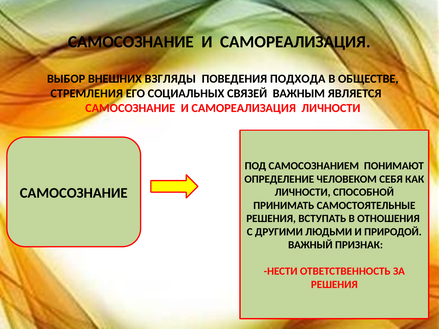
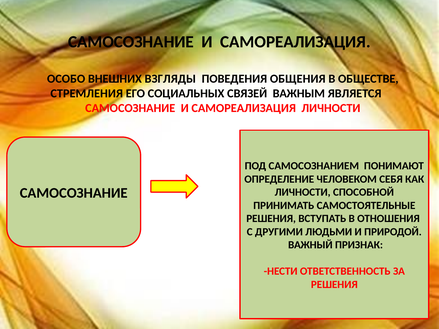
ВЫБОР: ВЫБОР -> ОСОБО
ПОДХОДА: ПОДХОДА -> ОБЩЕНИЯ
